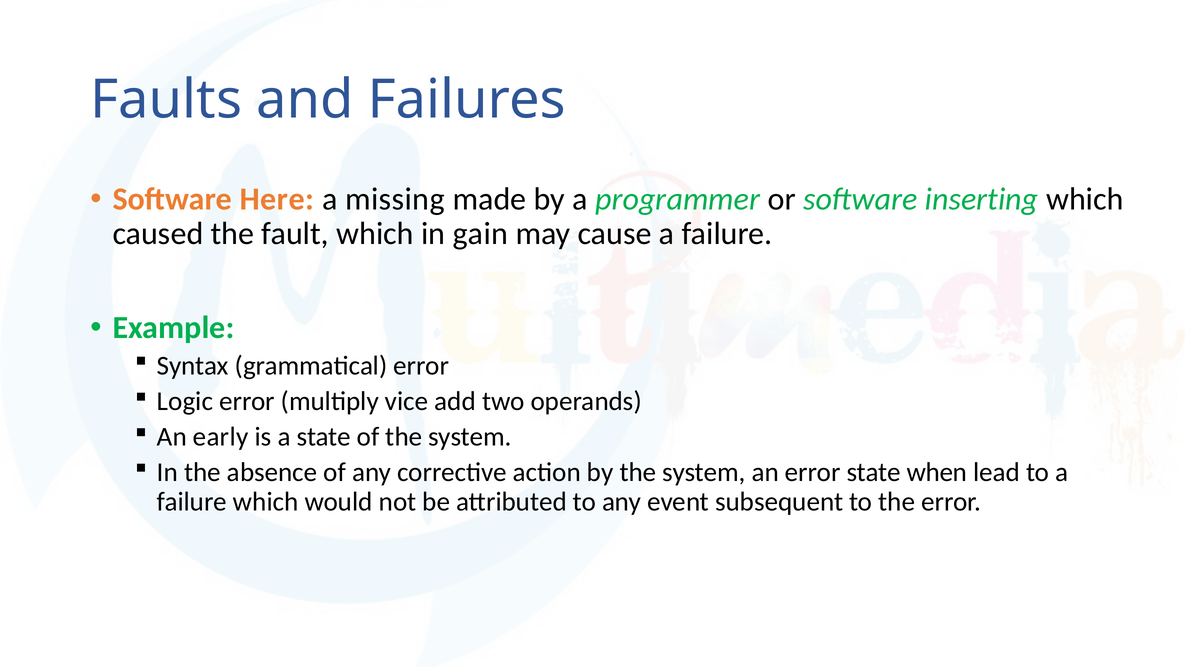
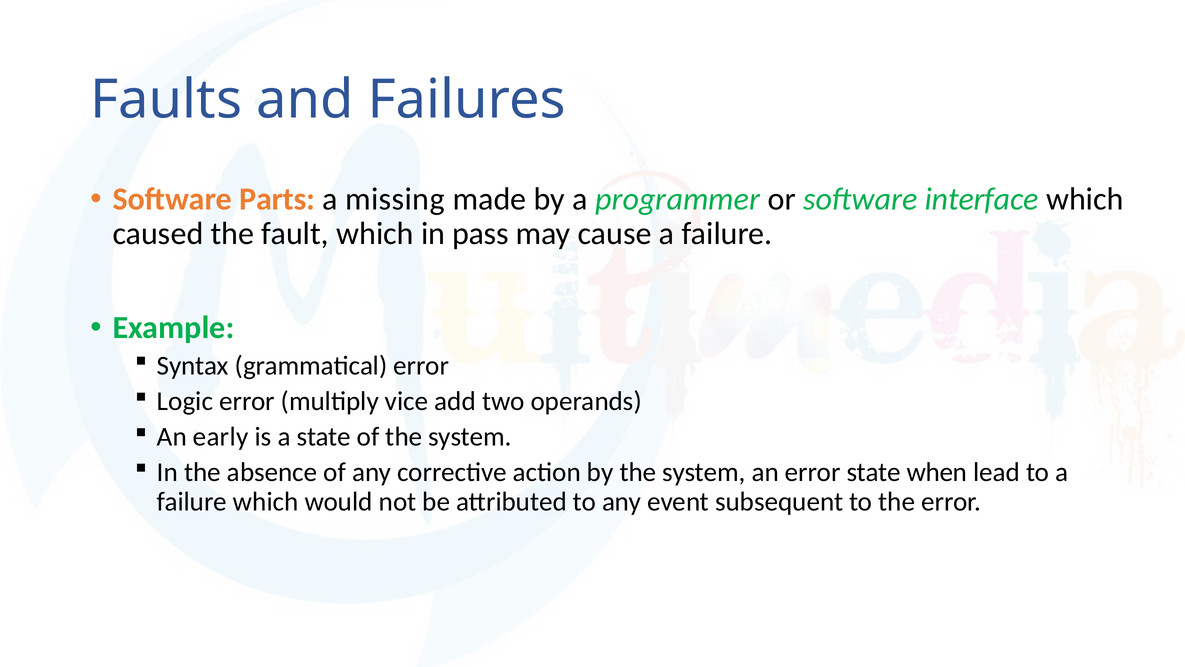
Here: Here -> Parts
inserting: inserting -> interface
gain: gain -> pass
